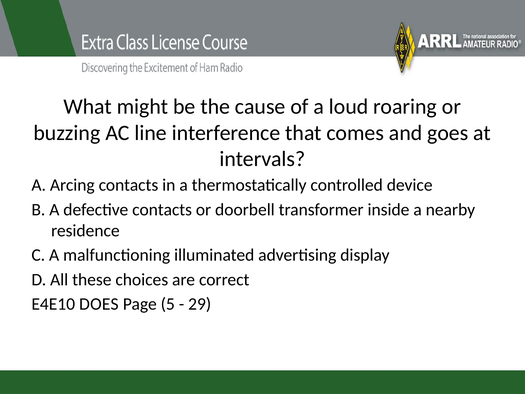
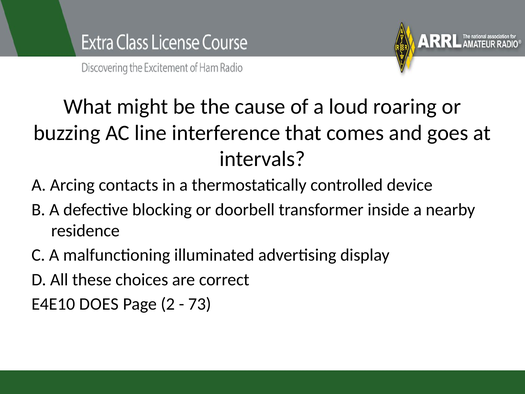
defective contacts: contacts -> blocking
5: 5 -> 2
29: 29 -> 73
